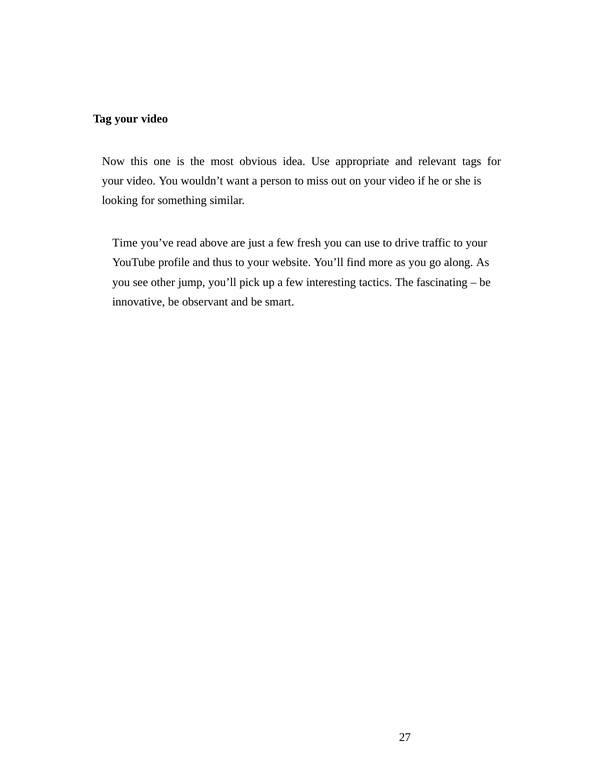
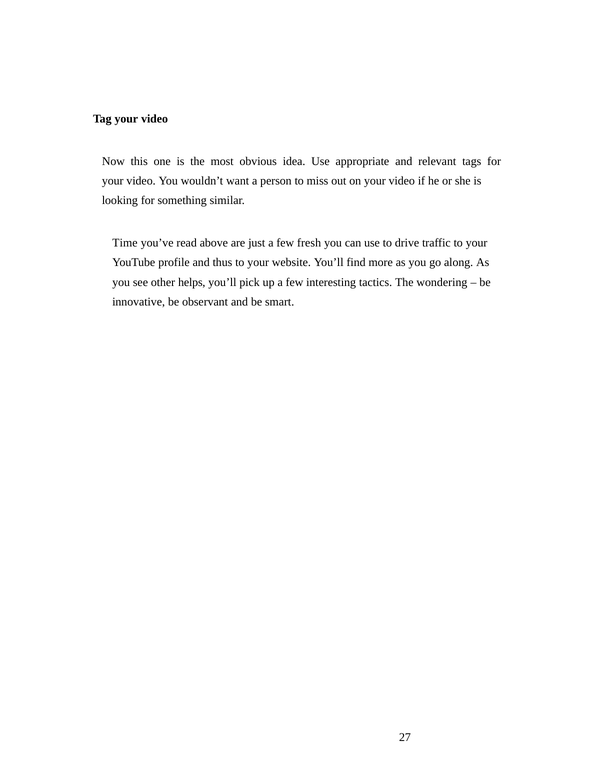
jump: jump -> helps
fascinating: fascinating -> wondering
